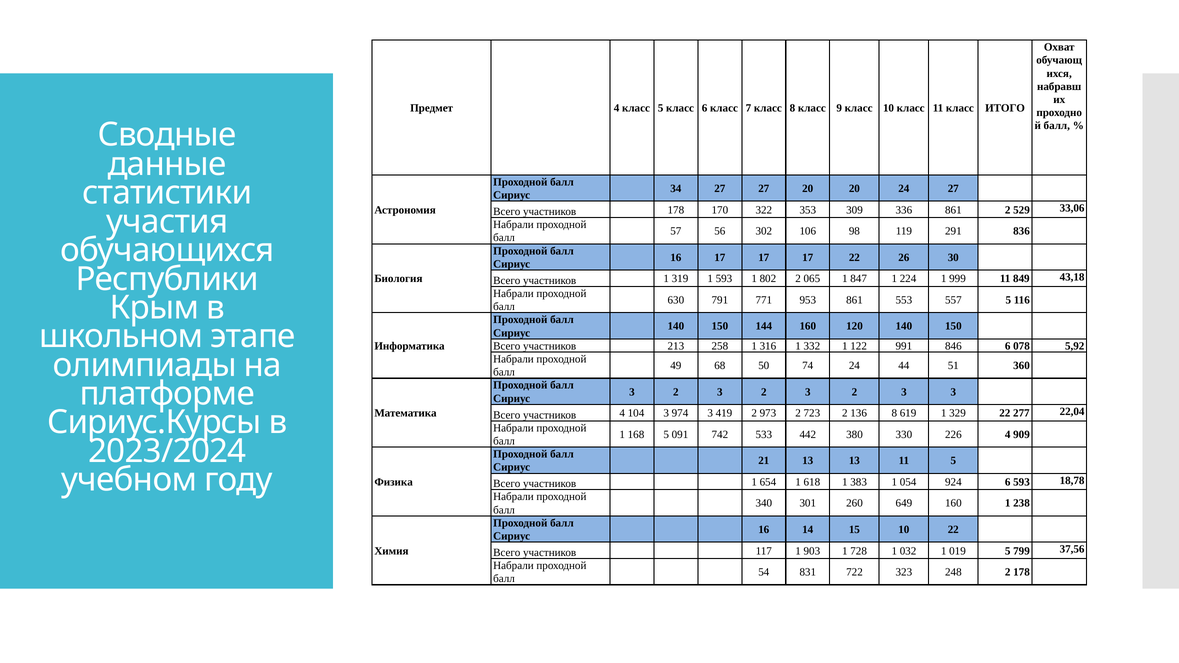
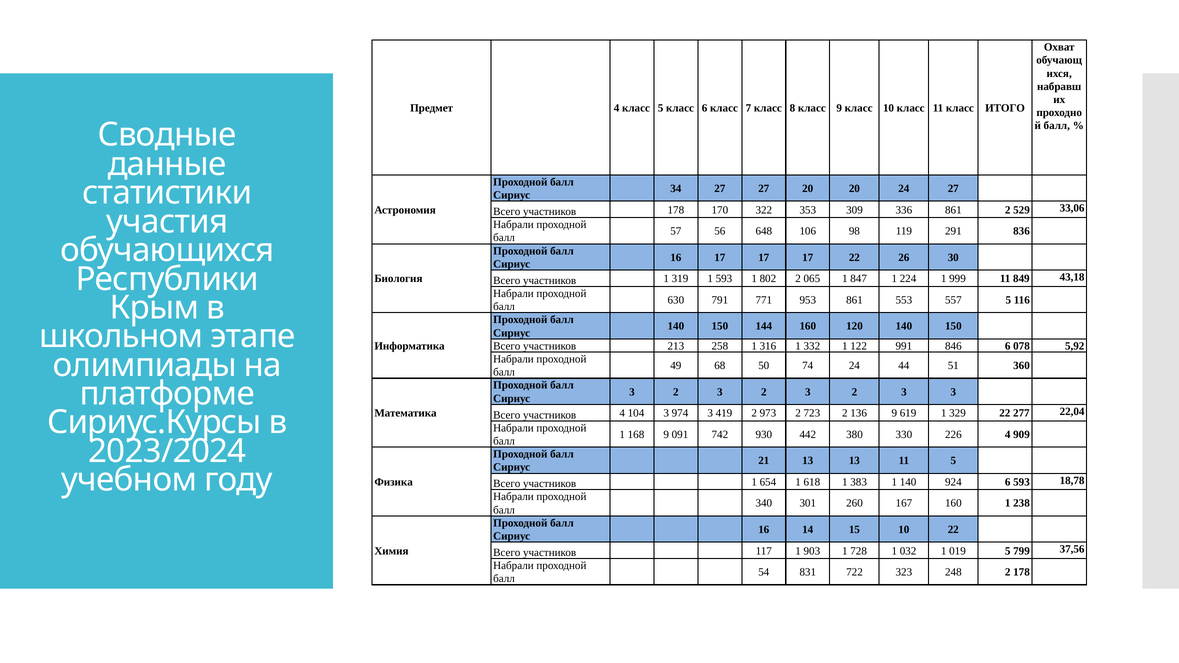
302: 302 -> 648
136 8: 8 -> 9
168 5: 5 -> 9
533: 533 -> 930
1 054: 054 -> 140
649: 649 -> 167
